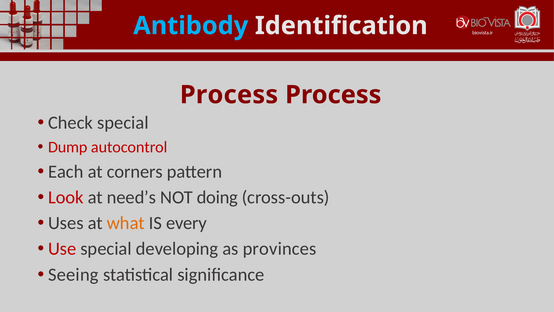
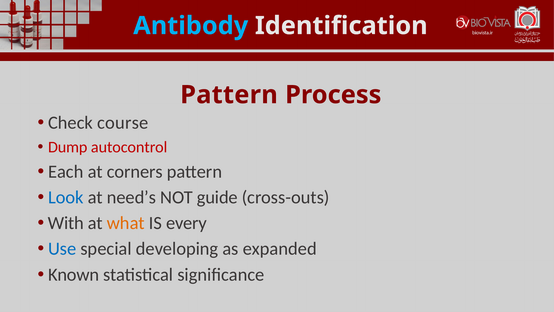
Process at (229, 95): Process -> Pattern
Check special: special -> course
Look colour: red -> blue
doing: doing -> guide
Uses: Uses -> With
Use colour: red -> blue
provinces: provinces -> expanded
Seeing: Seeing -> Known
